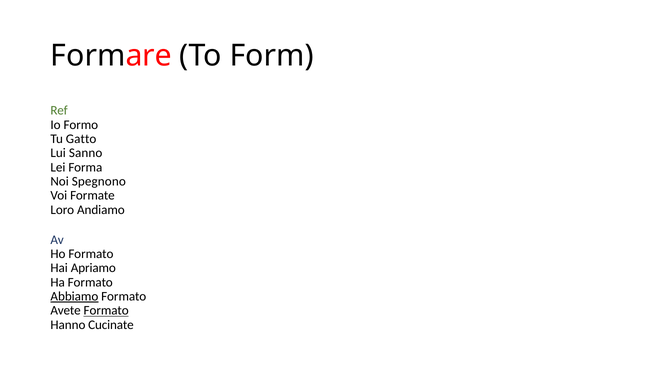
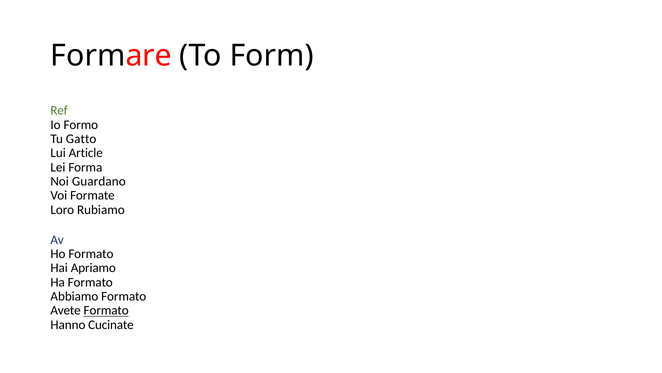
Sanno: Sanno -> Article
Spegnono: Spegnono -> Guardano
Andiamo: Andiamo -> Rubiamo
Abbiamo underline: present -> none
